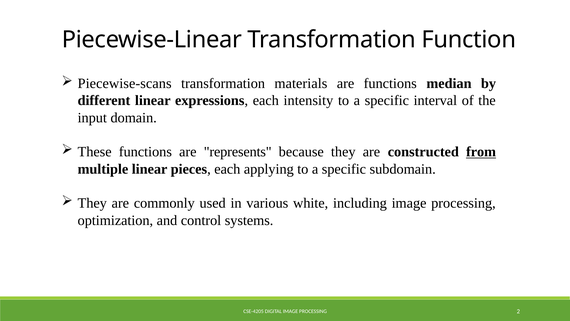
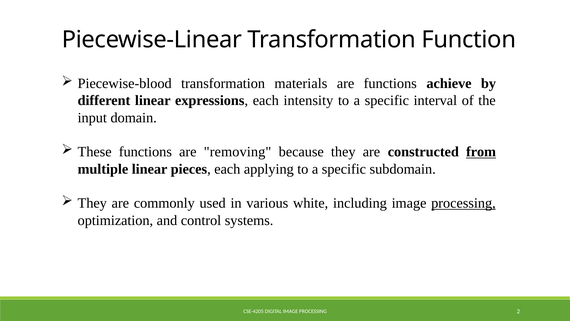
Piecewise-scans: Piecewise-scans -> Piecewise-blood
median: median -> achieve
represents: represents -> removing
processing at (463, 203) underline: none -> present
